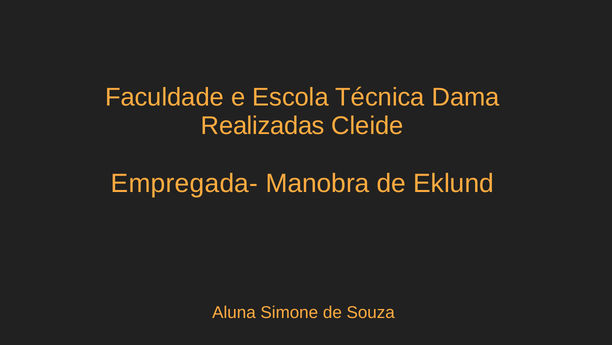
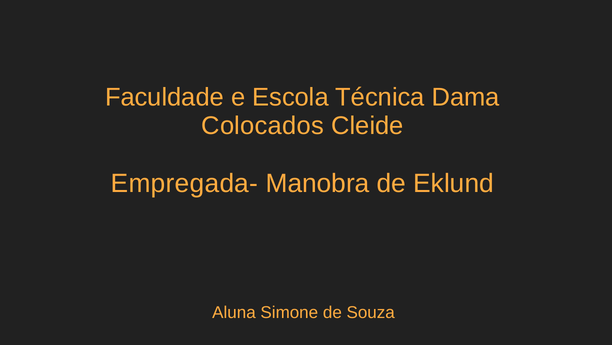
Realizadas: Realizadas -> Colocados
